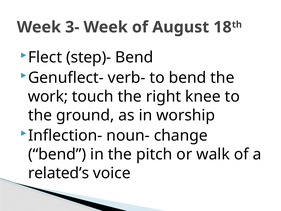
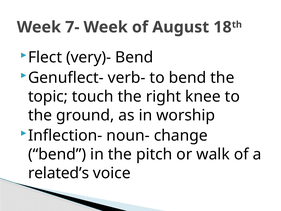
3-: 3- -> 7-
step)-: step)- -> very)-
work: work -> topic
